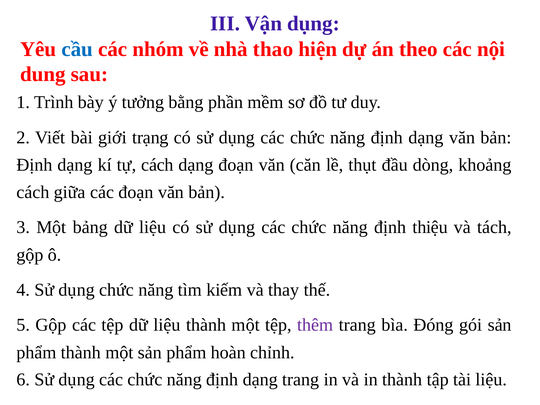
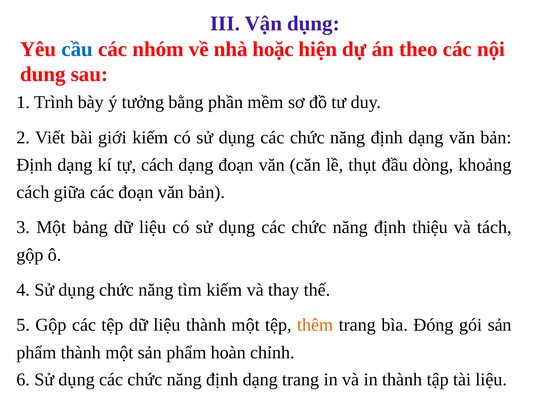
thao: thao -> hoặc
giới trạng: trạng -> kiếm
thêm colour: purple -> orange
